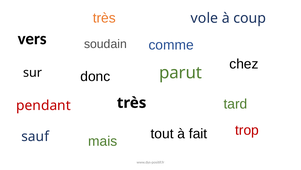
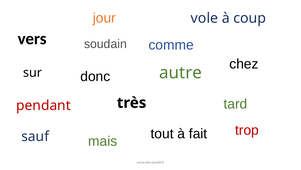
très at (104, 18): très -> jour
parut: parut -> autre
